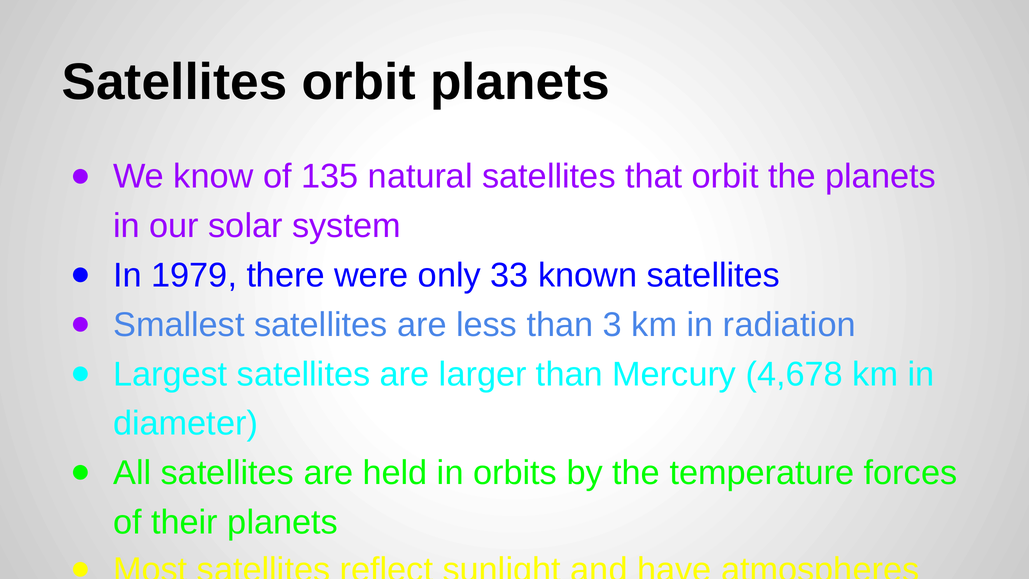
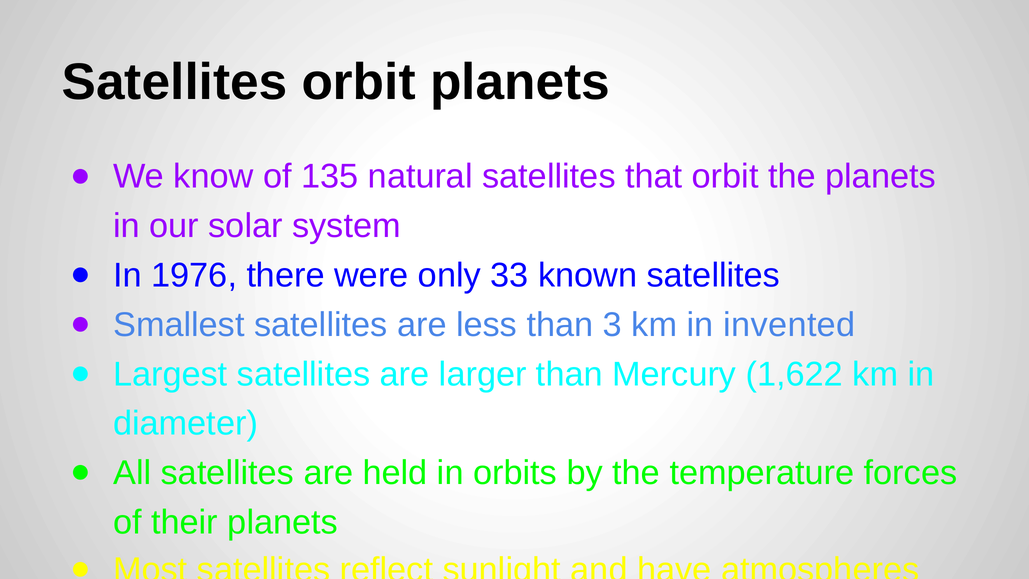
1979: 1979 -> 1976
radiation: radiation -> invented
4,678: 4,678 -> 1,622
